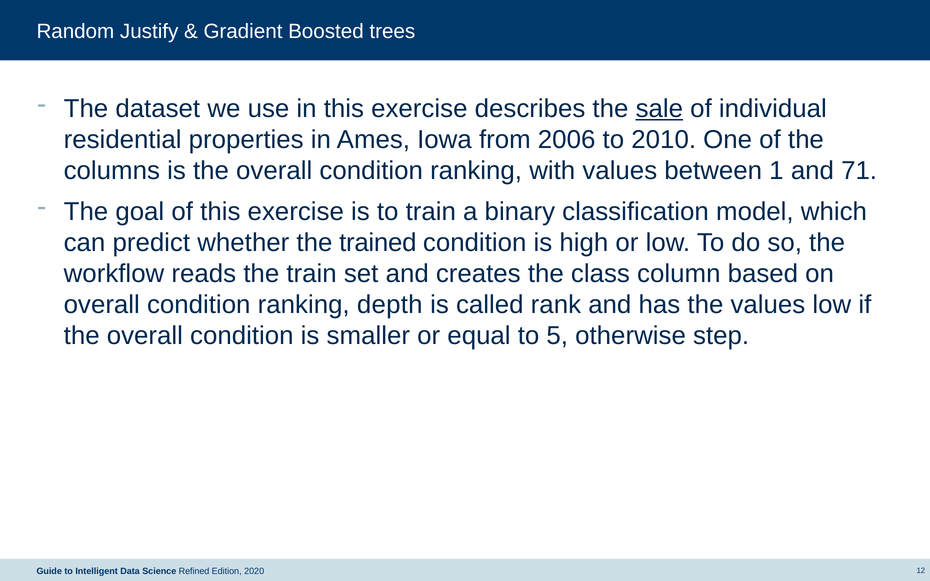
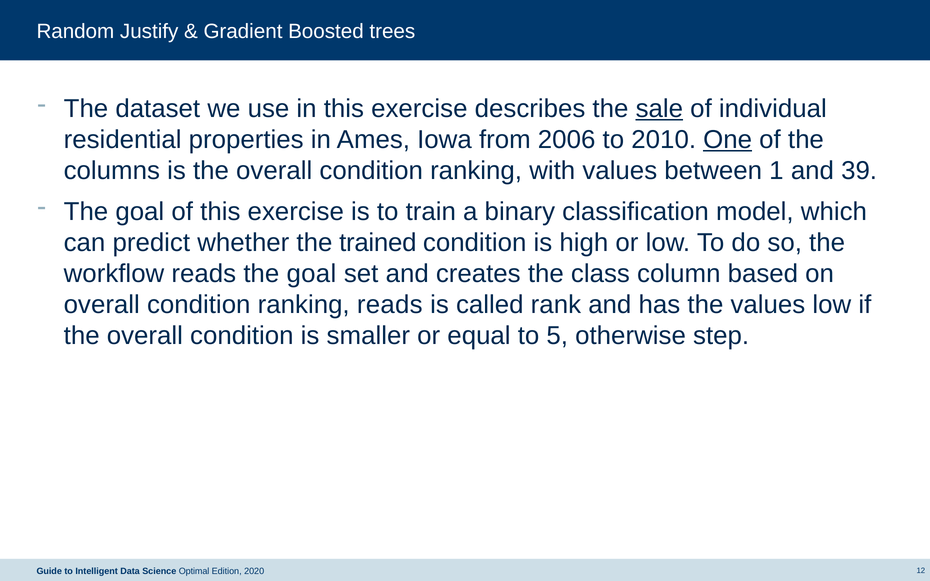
One underline: none -> present
71: 71 -> 39
reads the train: train -> goal
ranking depth: depth -> reads
Refined: Refined -> Optimal
